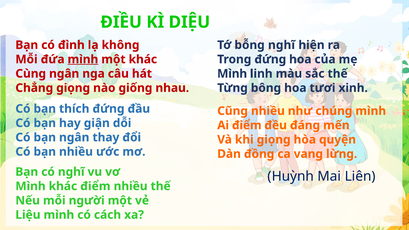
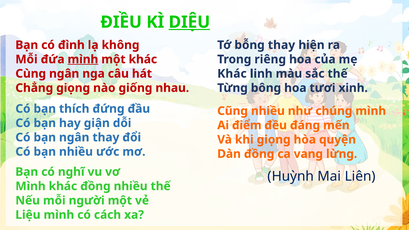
DIỆU underline: none -> present
bỗng nghĩ: nghĩ -> thay
Trong đứng: đứng -> riêng
Mình at (232, 74): Mình -> Khác
khác điểm: điểm -> đồng
